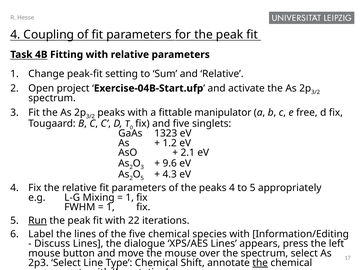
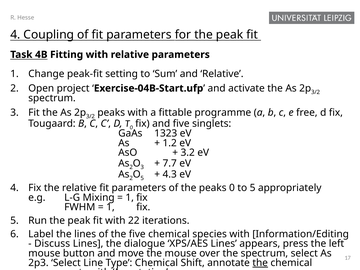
manipulator: manipulator -> programme
2.1: 2.1 -> 3.2
9.6: 9.6 -> 7.7
peaks 4: 4 -> 0
Run underline: present -> none
